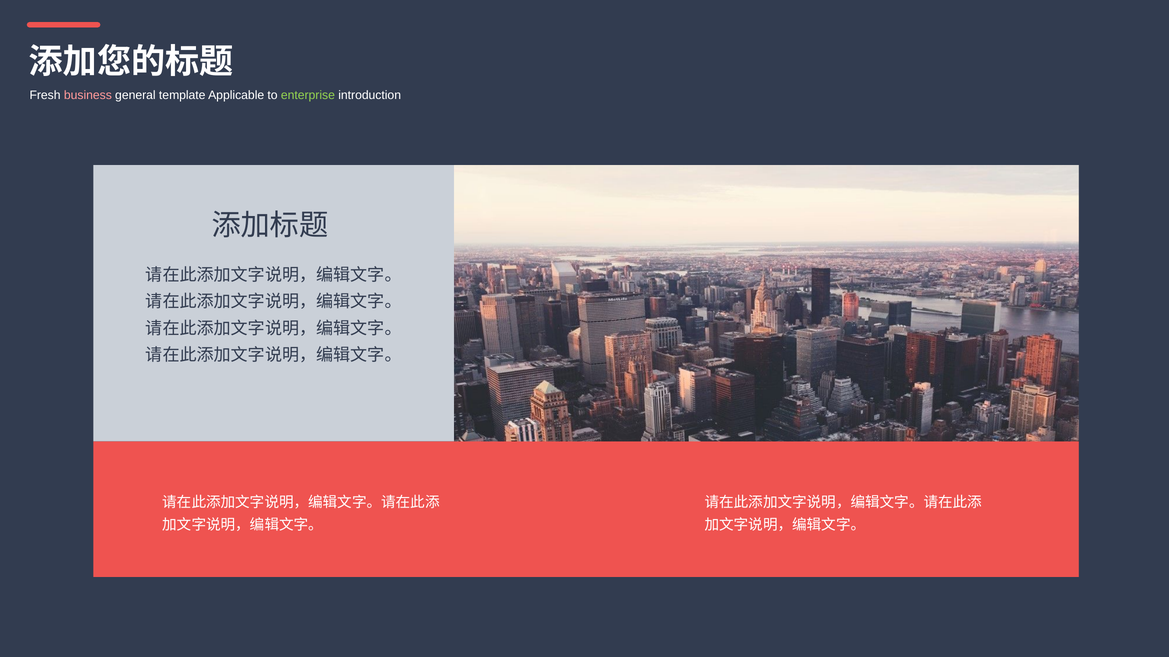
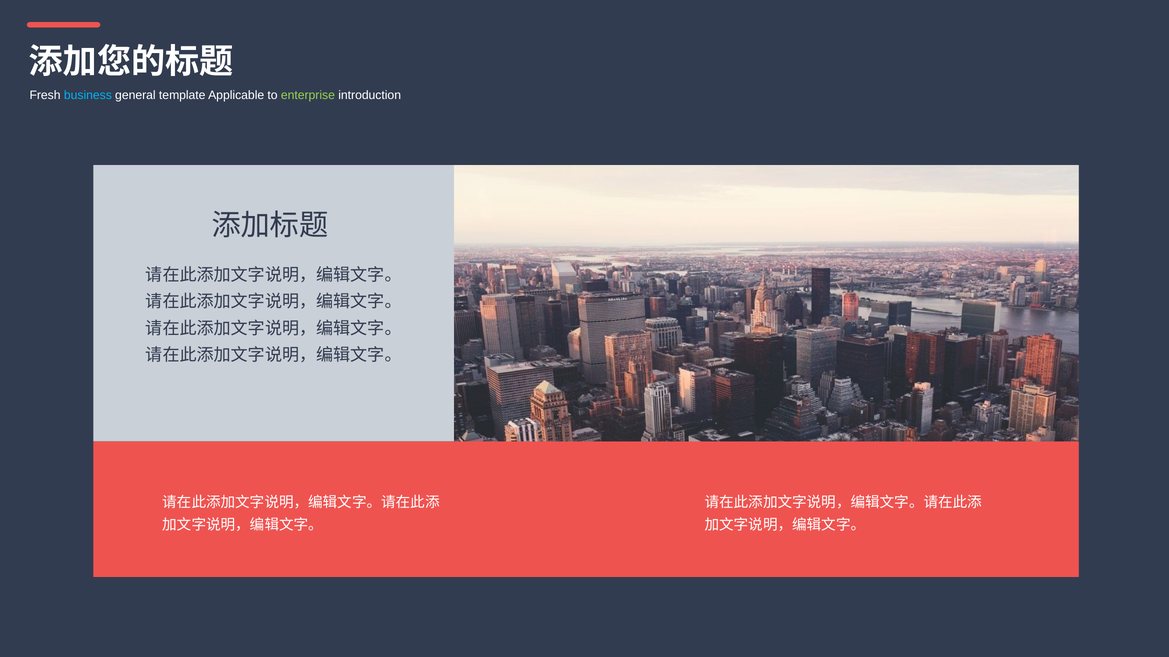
business colour: pink -> light blue
